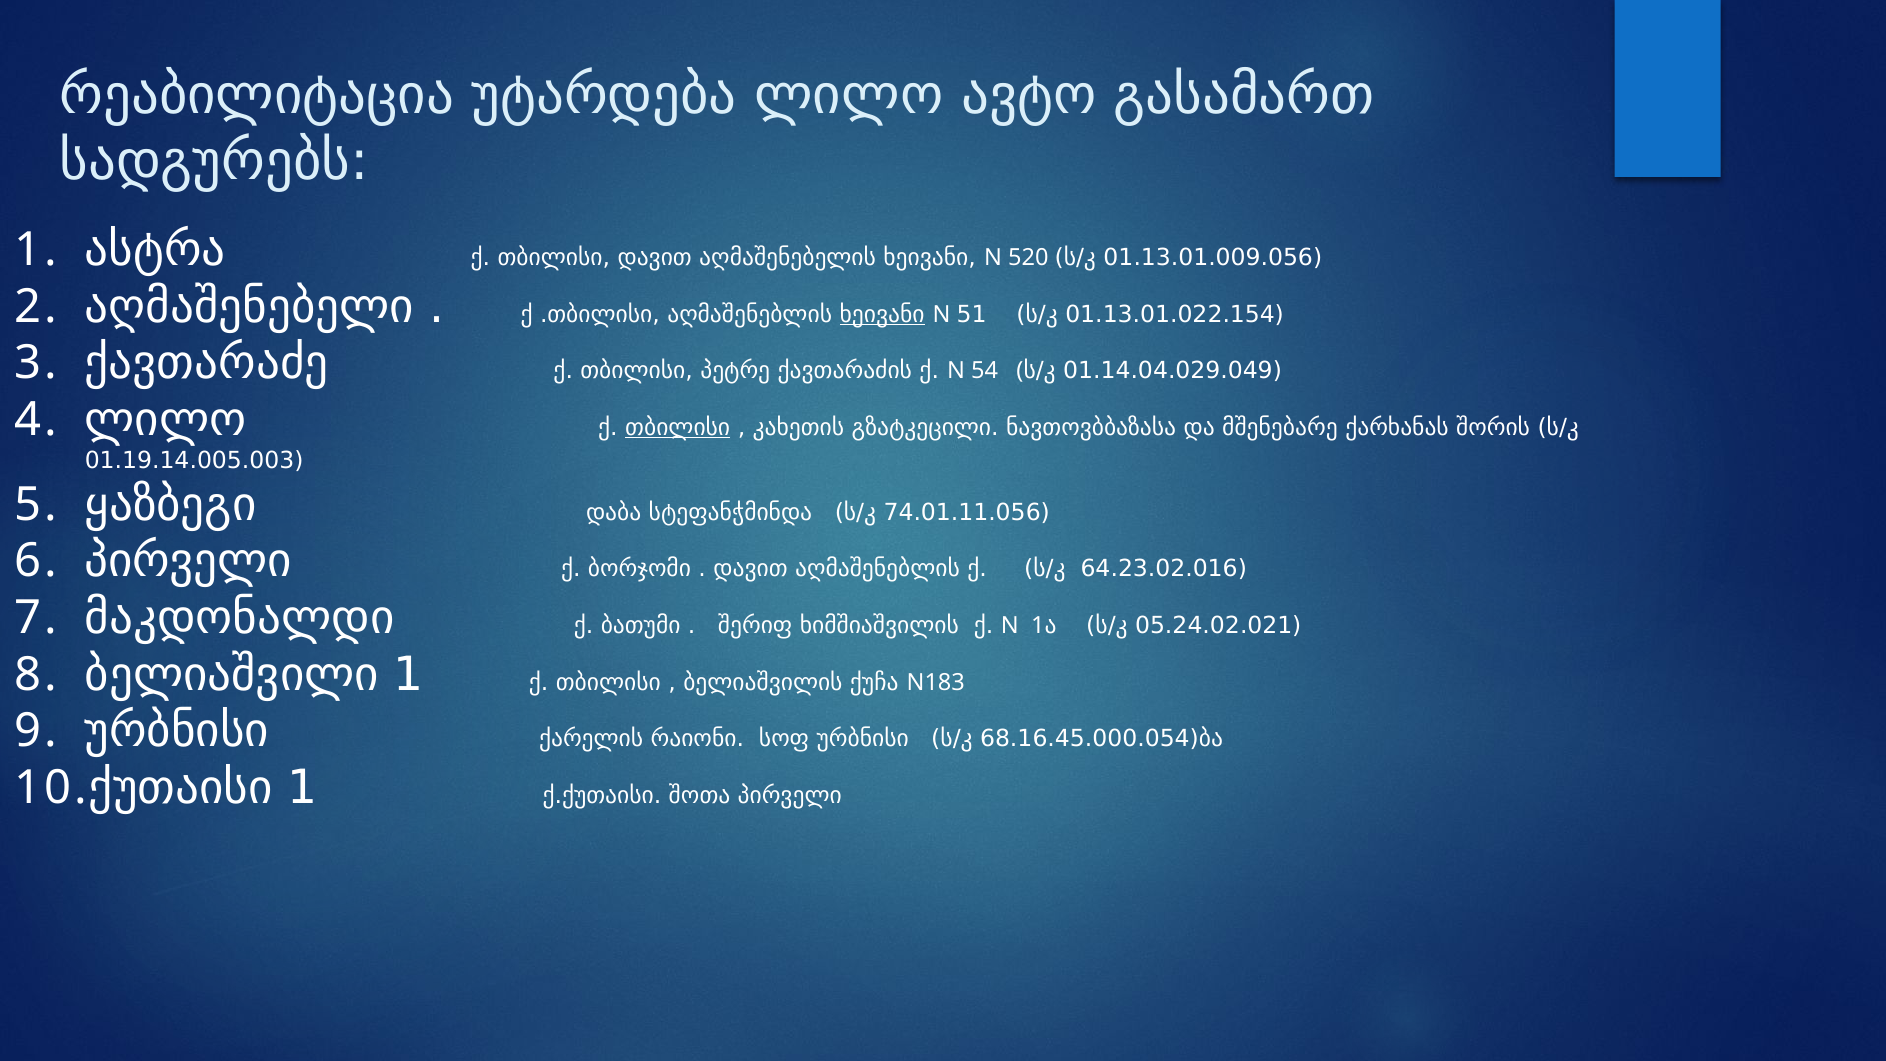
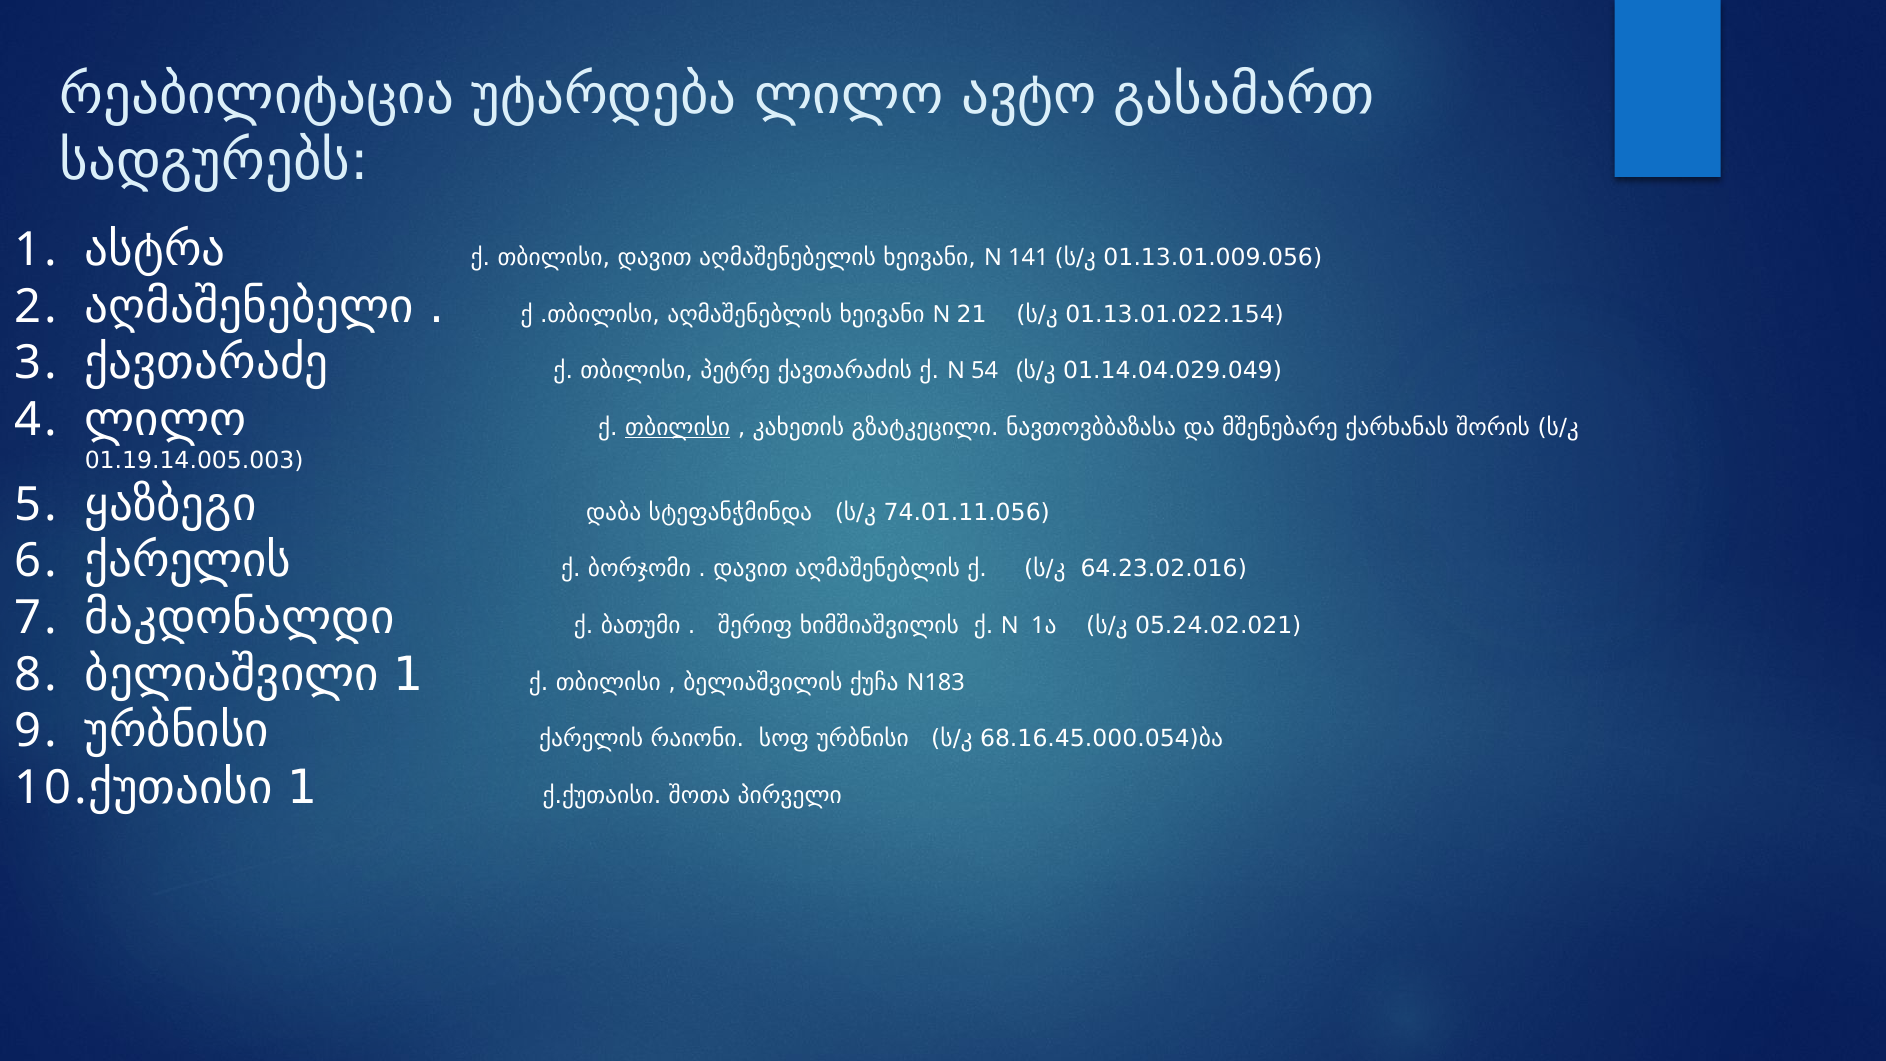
520: 520 -> 141
ხეივანი at (882, 314) underline: present -> none
51: 51 -> 21
პირველი at (188, 561): პირველი -> ქარელის
